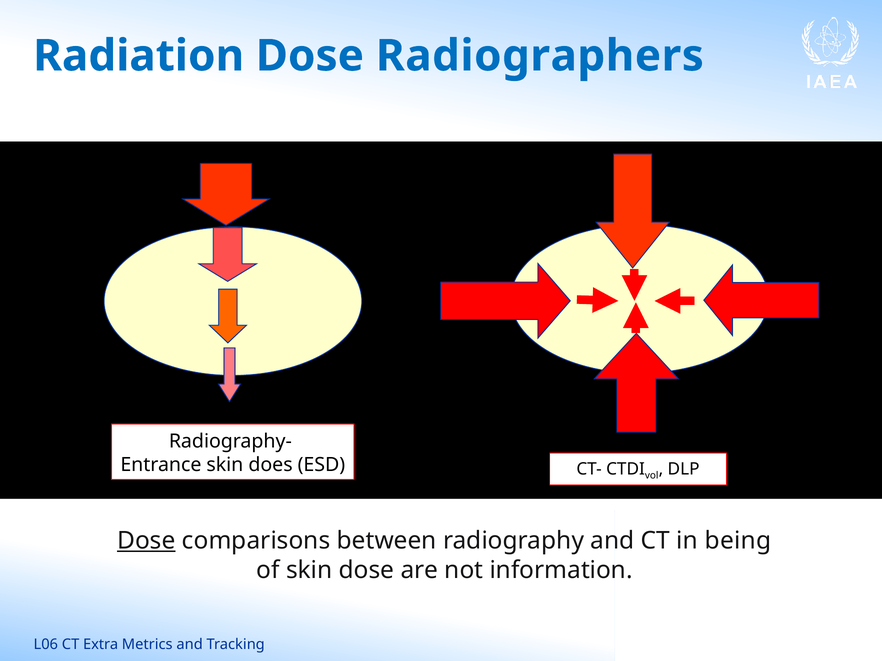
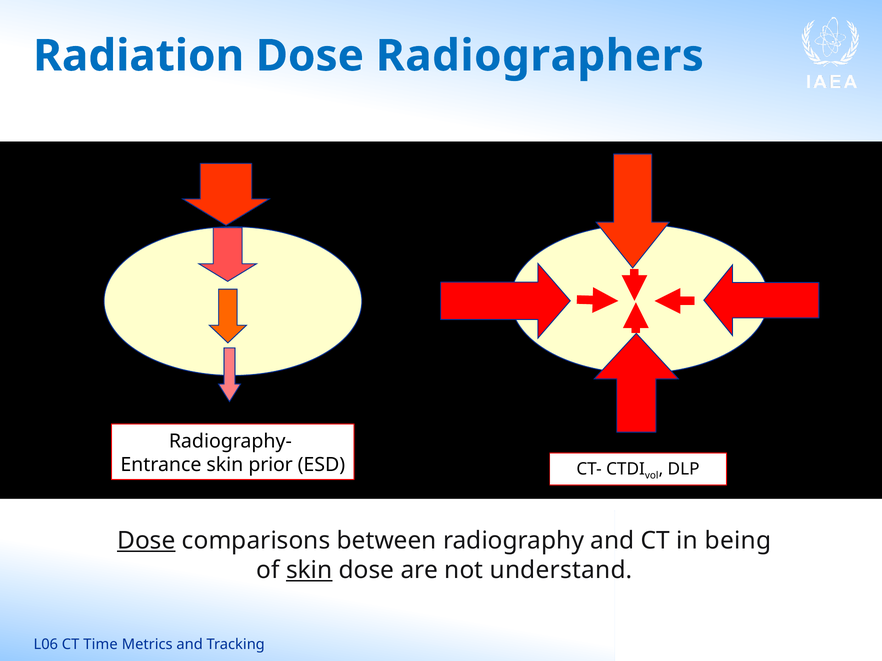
does: does -> prior
skin at (309, 571) underline: none -> present
information: information -> understand
Extra: Extra -> Time
